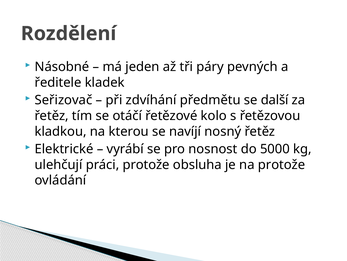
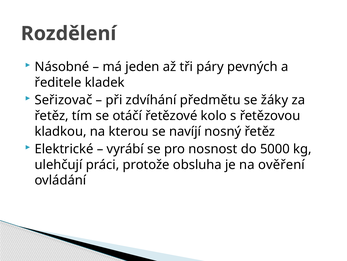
další: další -> žáky
na protože: protože -> ověření
